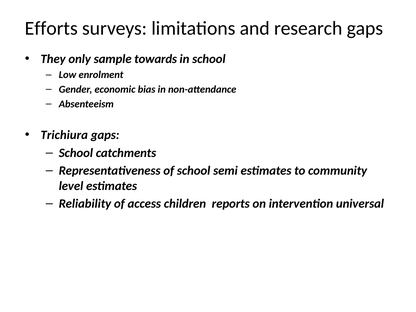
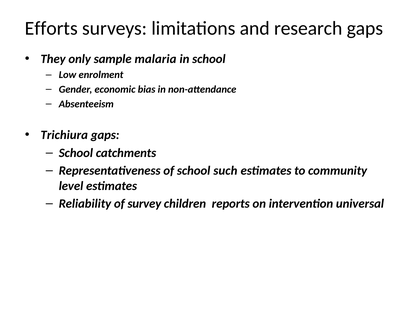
towards: towards -> malaria
semi: semi -> such
access: access -> survey
